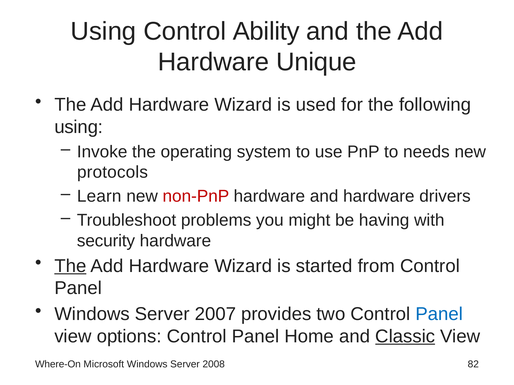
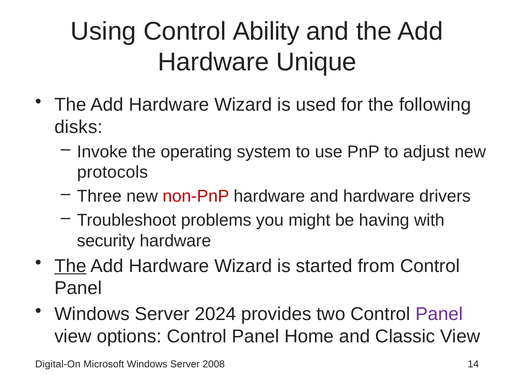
using at (79, 127): using -> disks
needs: needs -> adjust
Learn: Learn -> Three
2007: 2007 -> 2024
Panel at (439, 314) colour: blue -> purple
Classic underline: present -> none
Where-On: Where-On -> Digital-On
82: 82 -> 14
